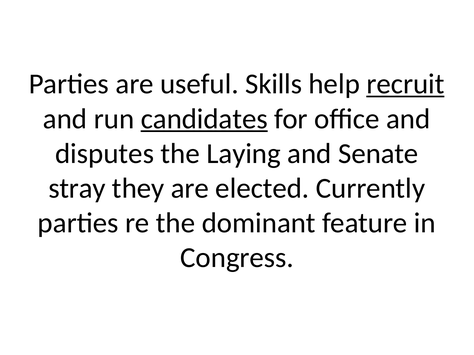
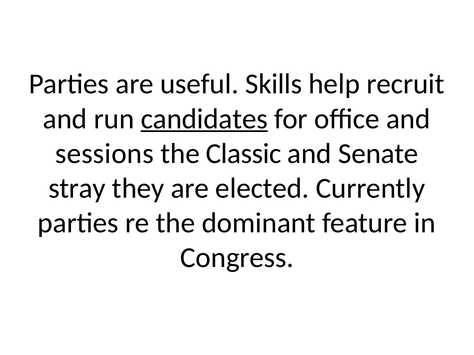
recruit underline: present -> none
disputes: disputes -> sessions
Laying: Laying -> Classic
